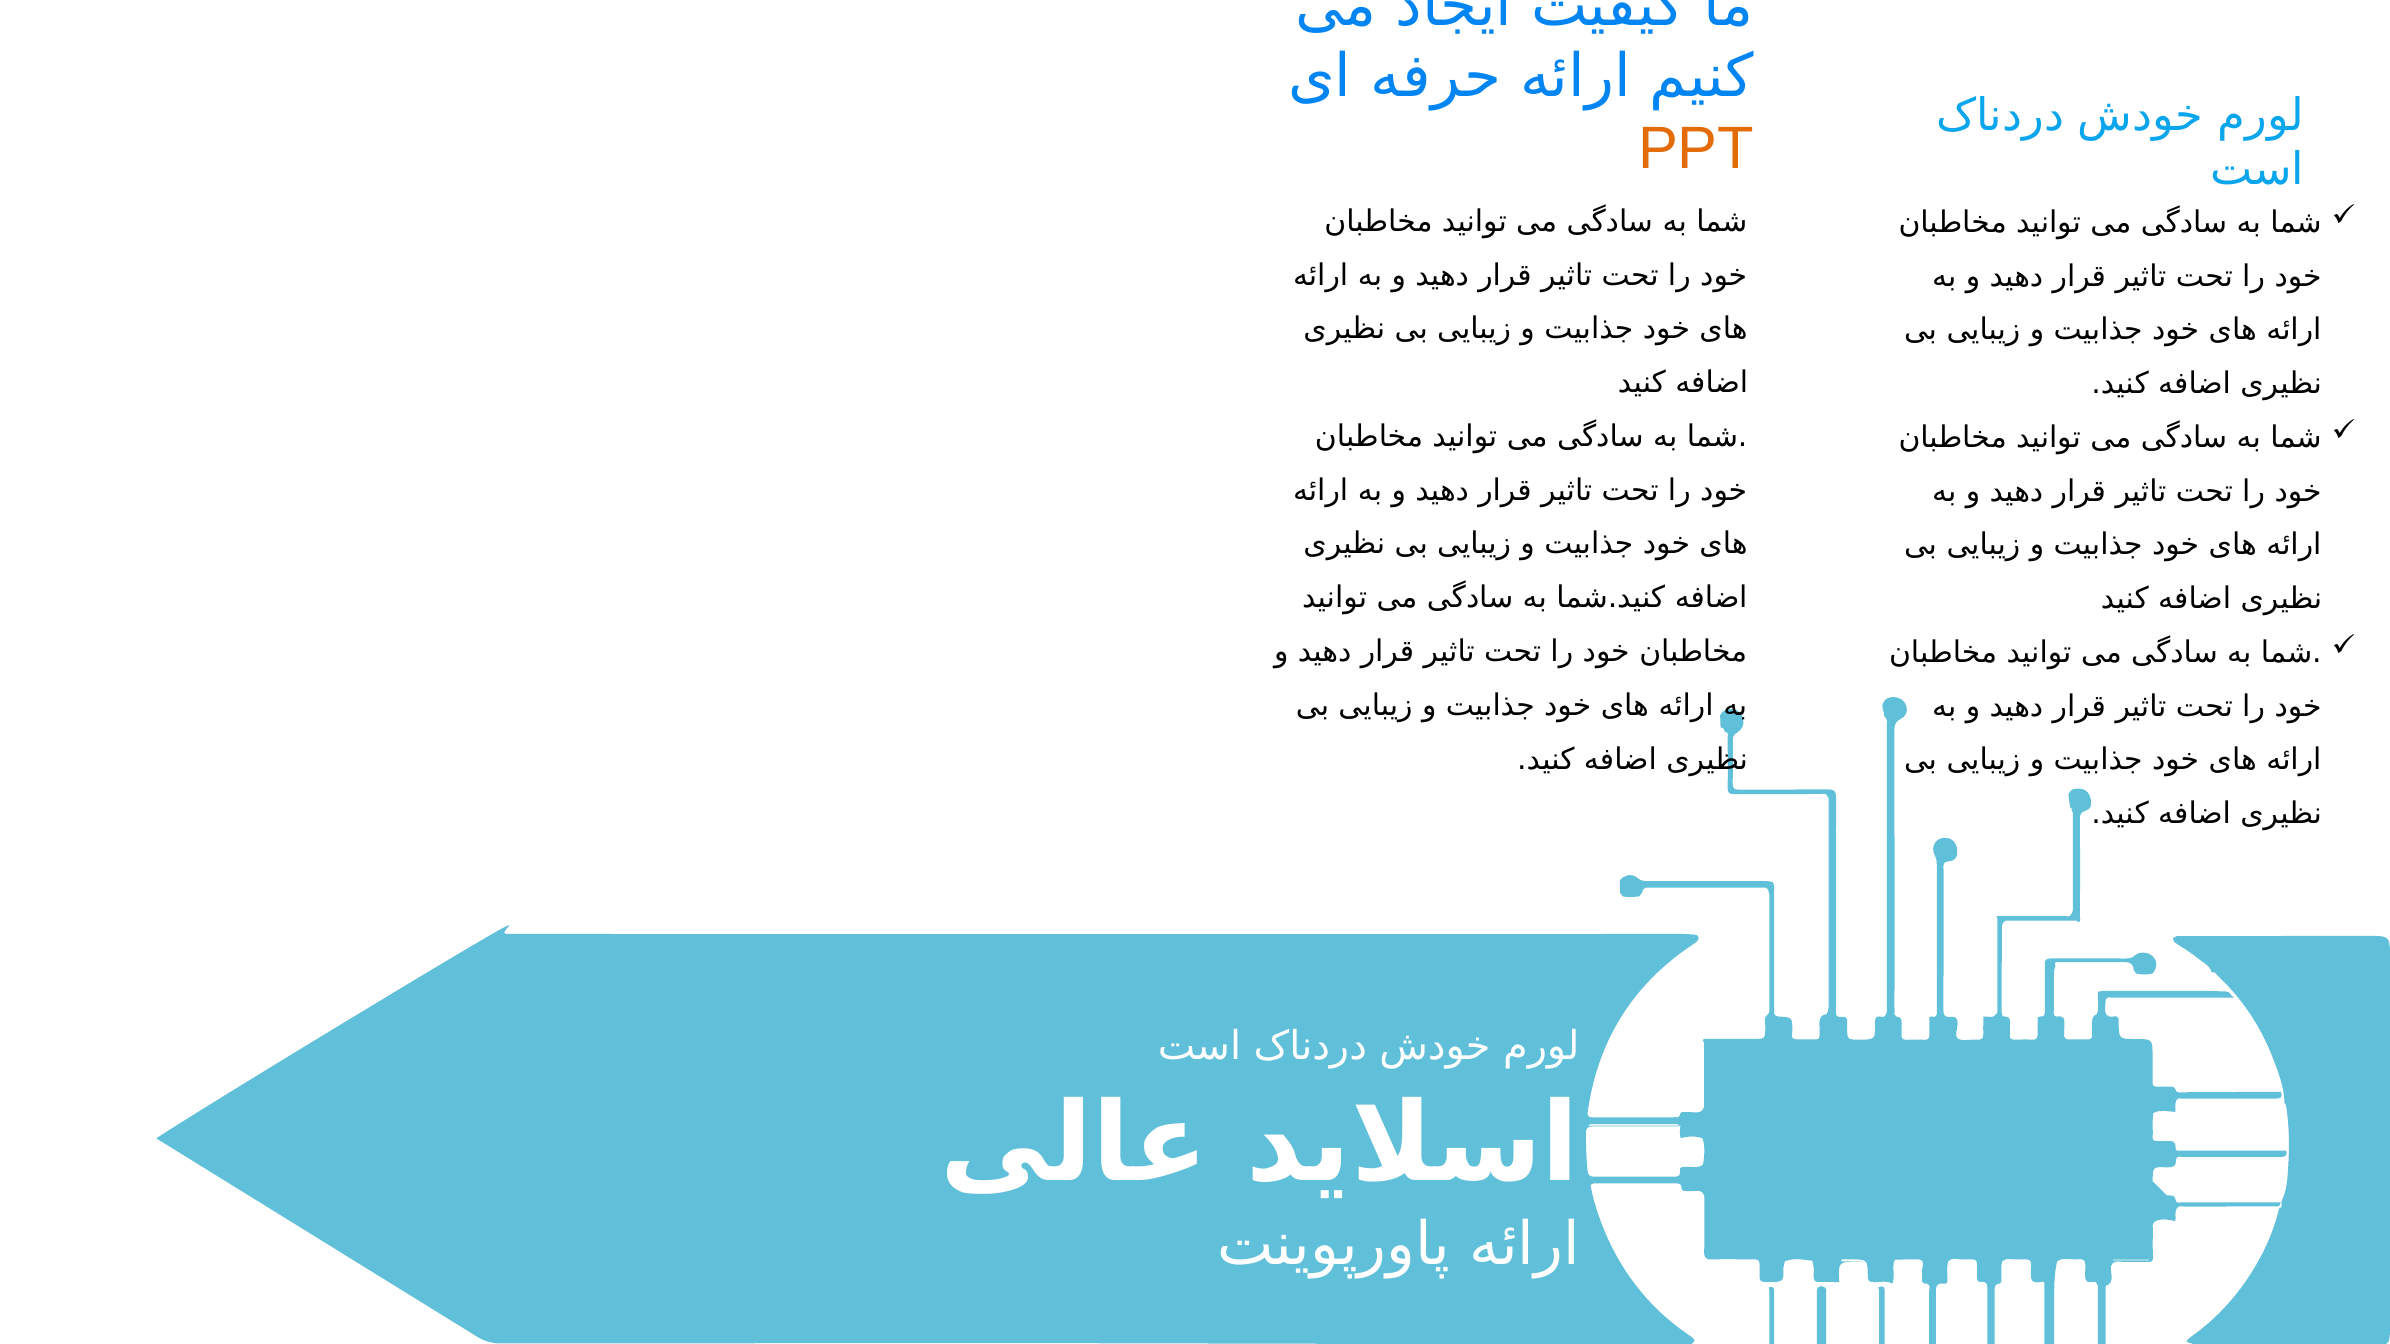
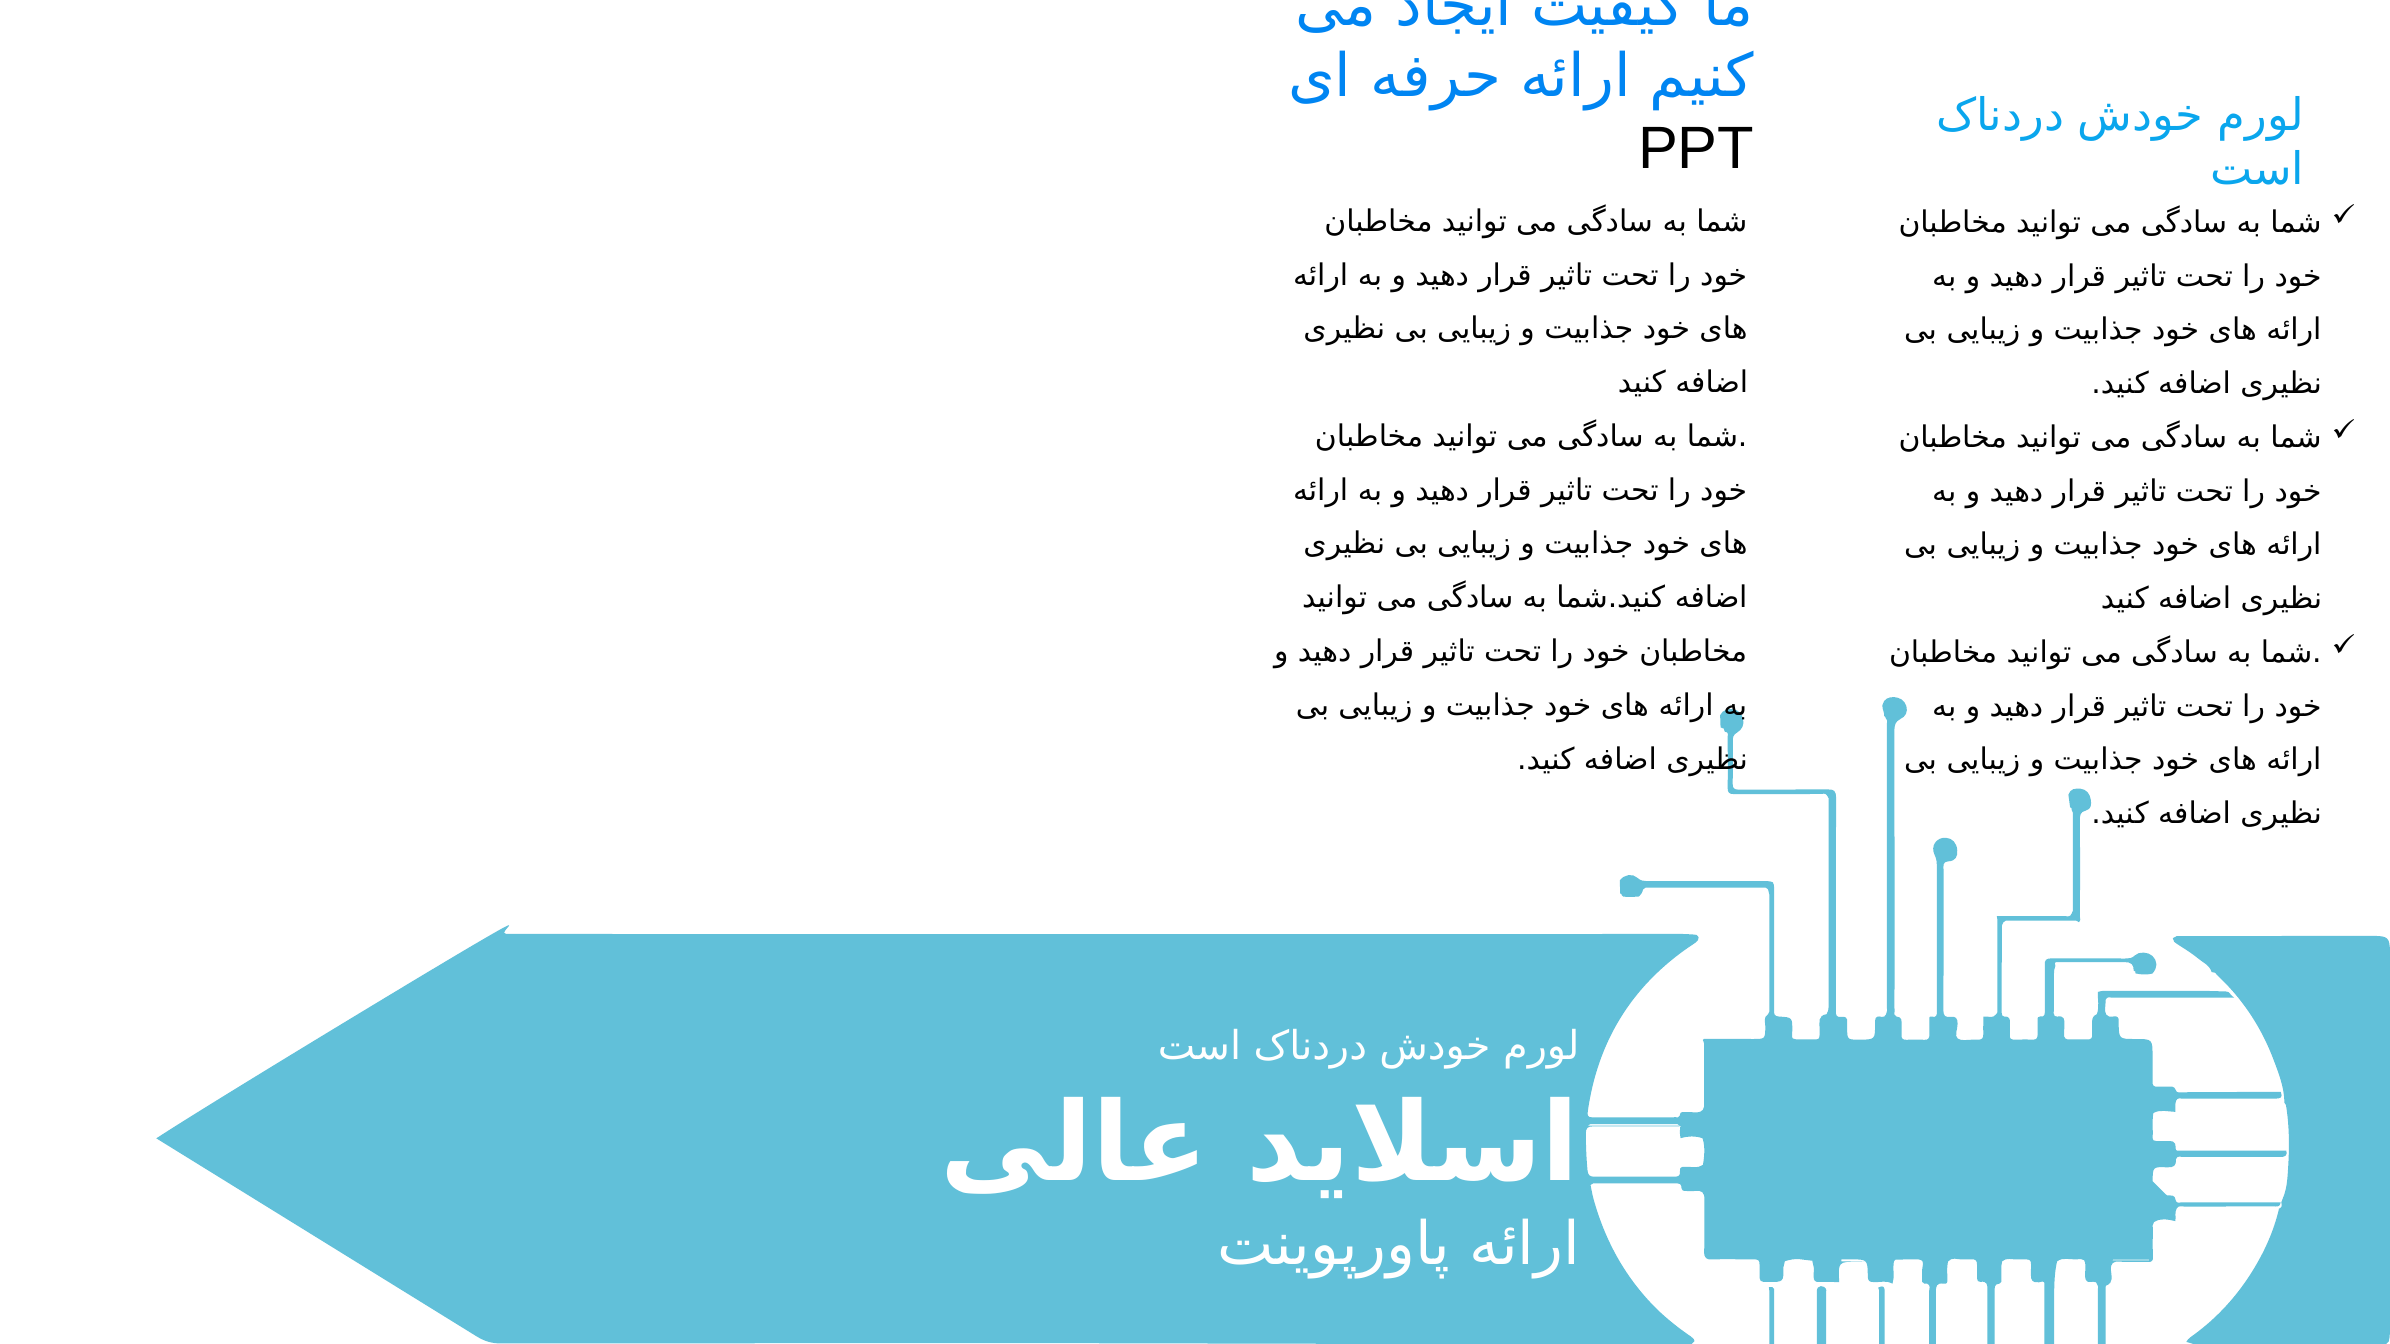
PPT colour: orange -> black
